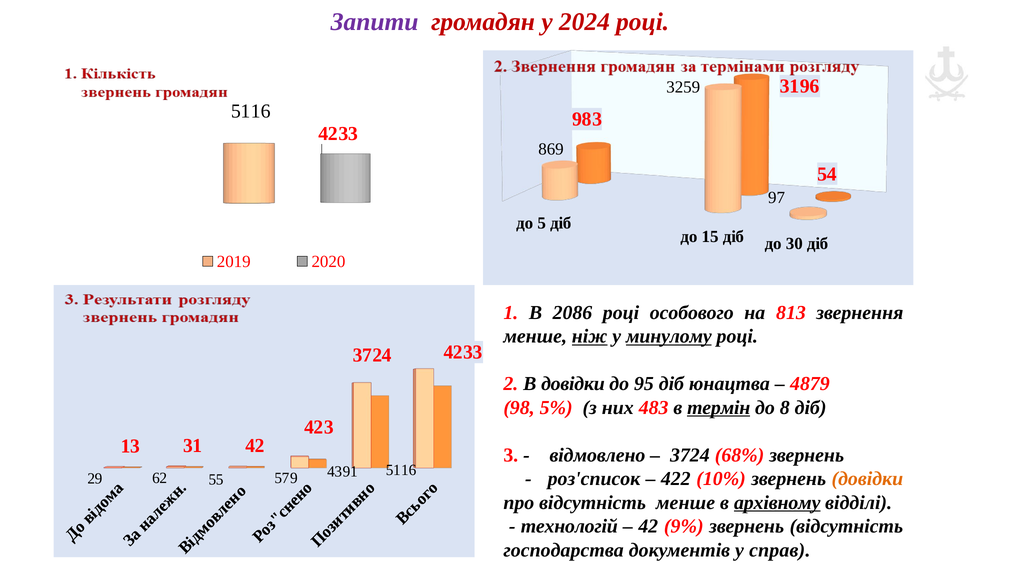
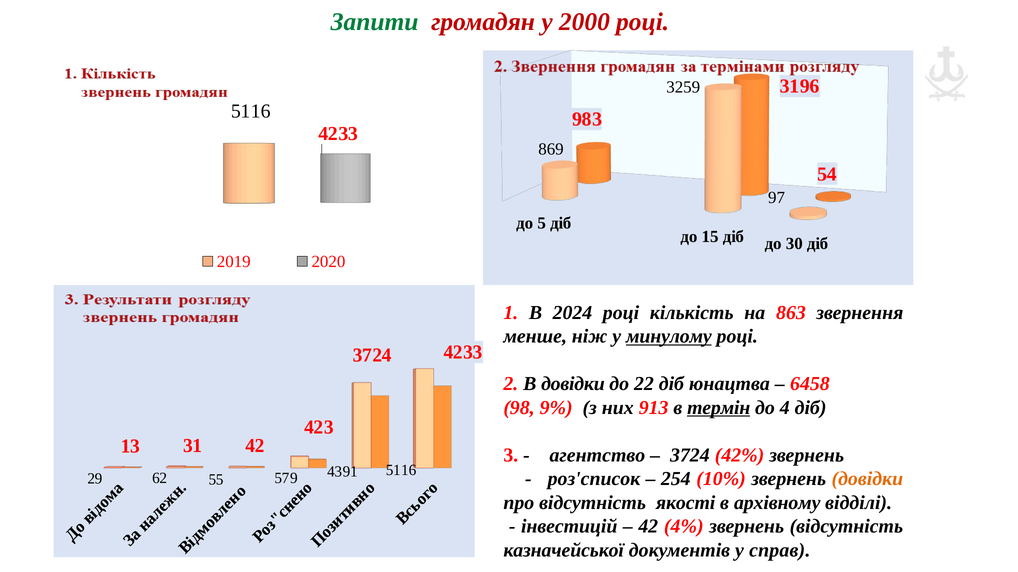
Запити colour: purple -> green
2024: 2024 -> 2000
2086: 2086 -> 2024
особового: особового -> кількість
813: 813 -> 863
ніж underline: present -> none
95: 95 -> 22
4879: 4879 -> 6458
5%: 5% -> 9%
483: 483 -> 913
8: 8 -> 4
відмовлено: відмовлено -> агентство
68%: 68% -> 42%
422: 422 -> 254
відсутність менше: менше -> якості
архівному underline: present -> none
технологій: технологій -> інвестицій
9%: 9% -> 4%
господарства: господарства -> казначейської
